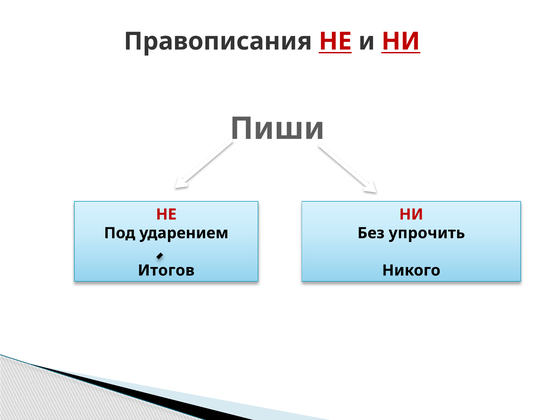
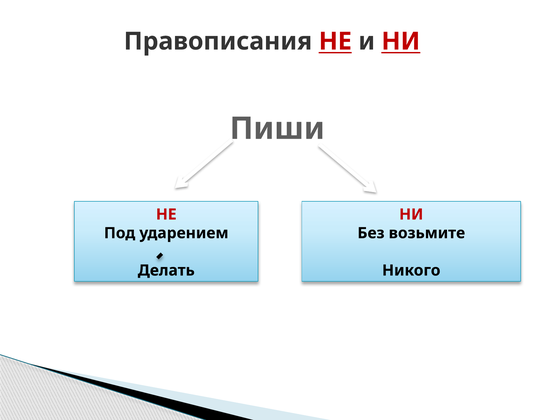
упрочить: упрочить -> возьмите
Итогов: Итогов -> Делать
